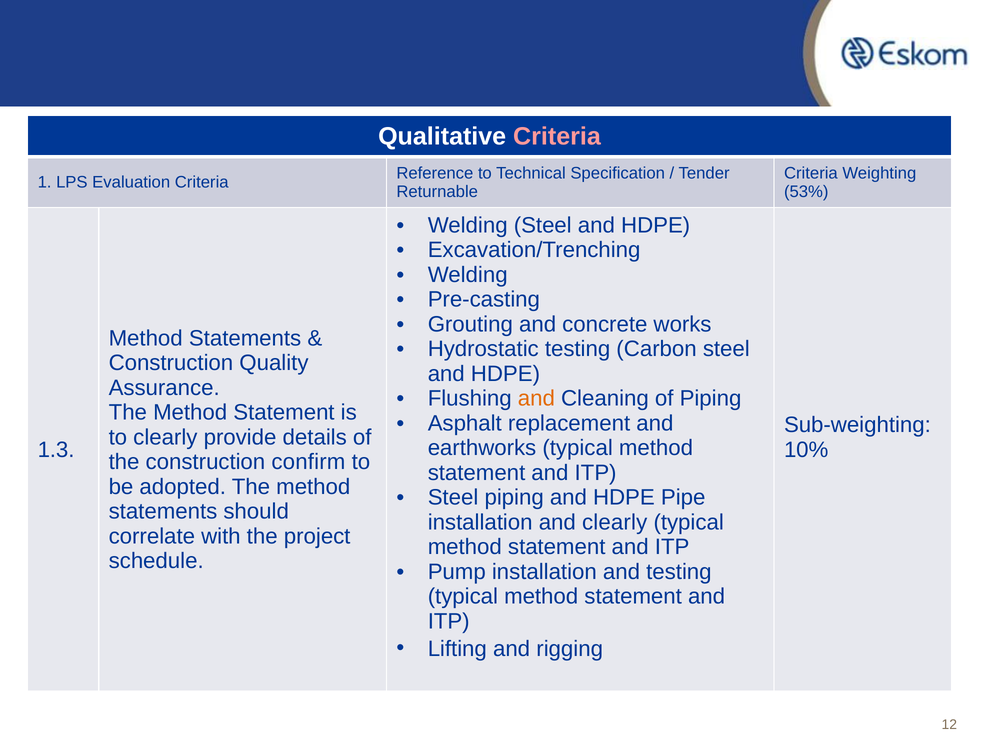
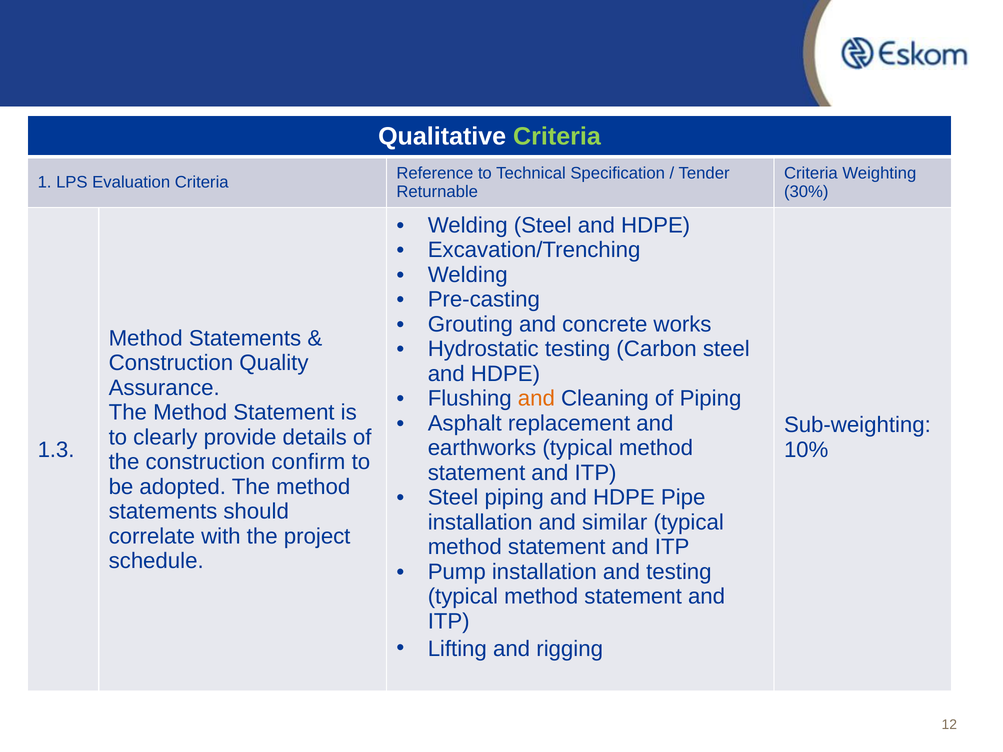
Criteria at (557, 137) colour: pink -> light green
53%: 53% -> 30%
and clearly: clearly -> similar
